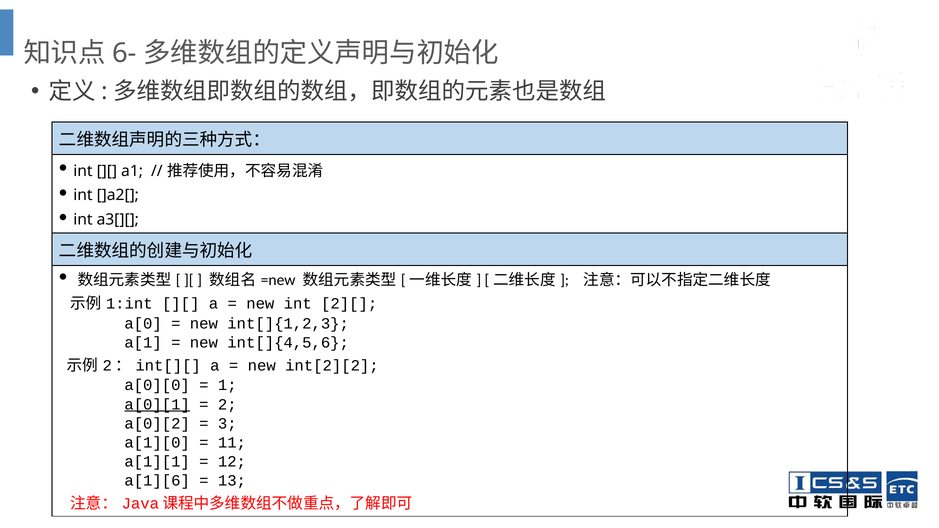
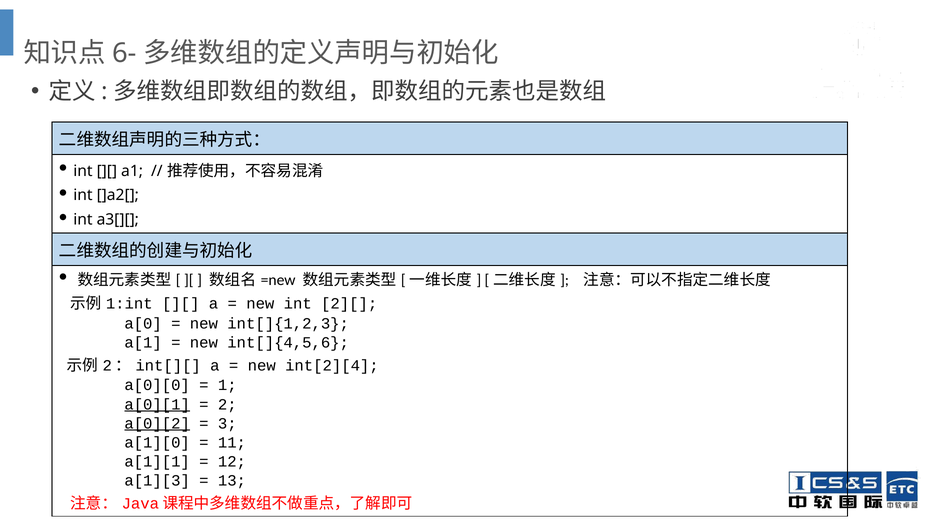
int[2][2: int[2][2 -> int[2][4
a[0][2 underline: none -> present
a[1][6: a[1][6 -> a[1][3
